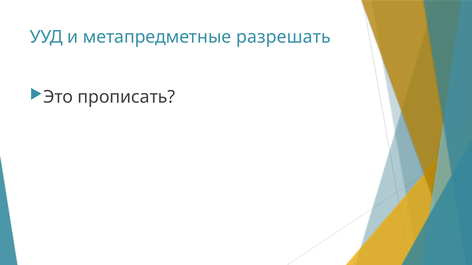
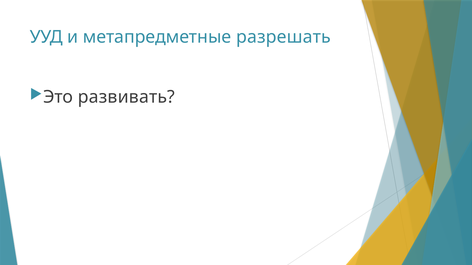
прописать: прописать -> развивать
